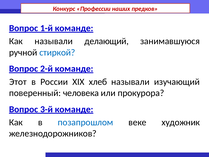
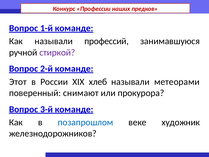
делающий: делающий -> профессий
стиркой colour: blue -> purple
изучающий: изучающий -> метеорами
человека: человека -> снимают
